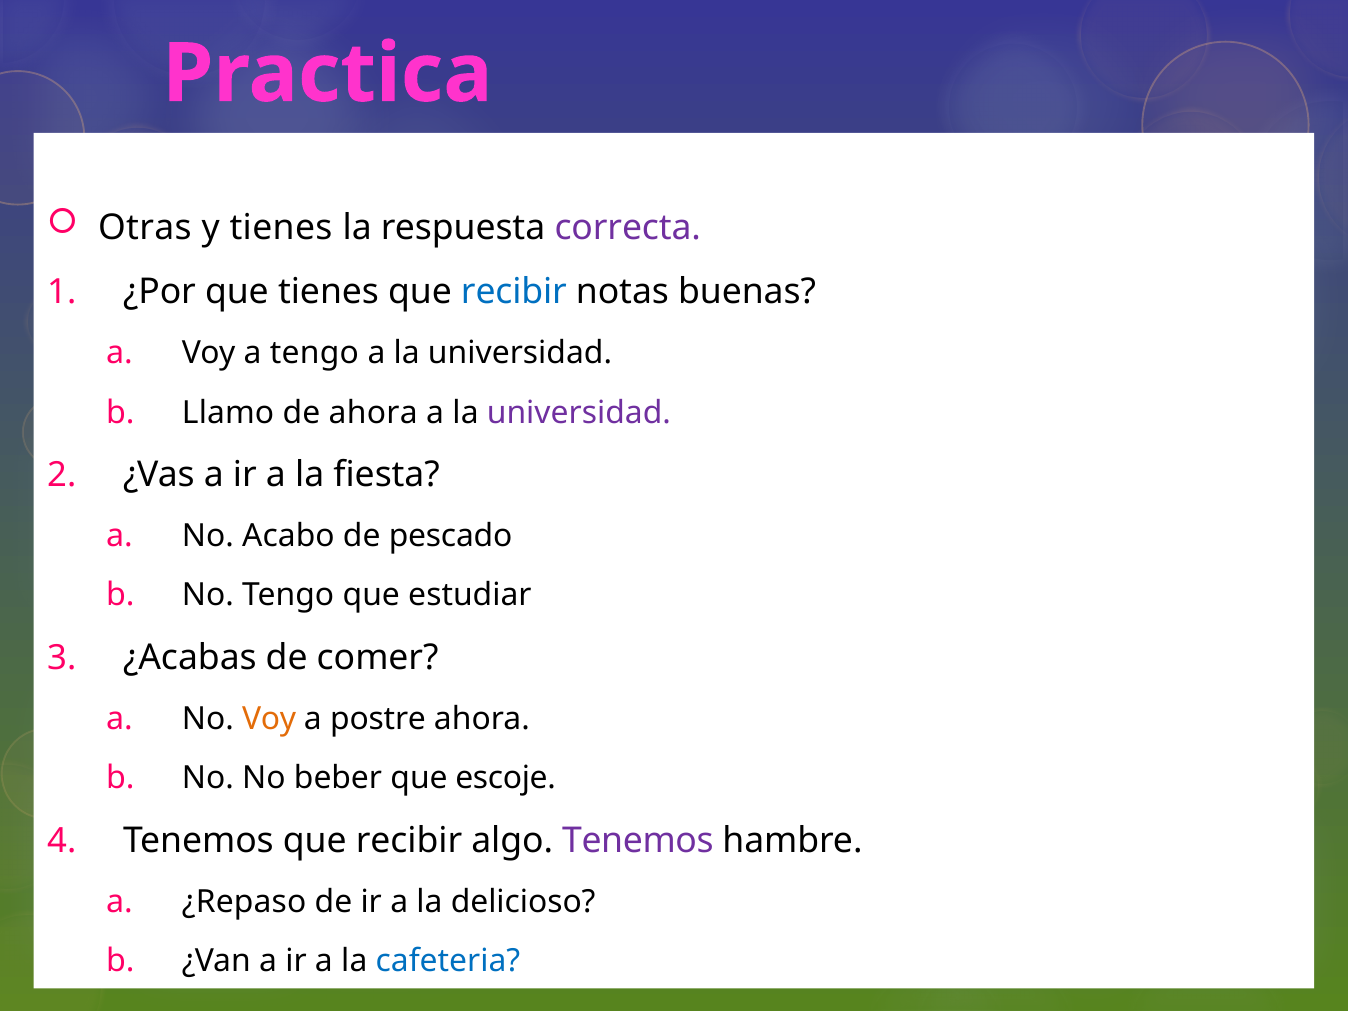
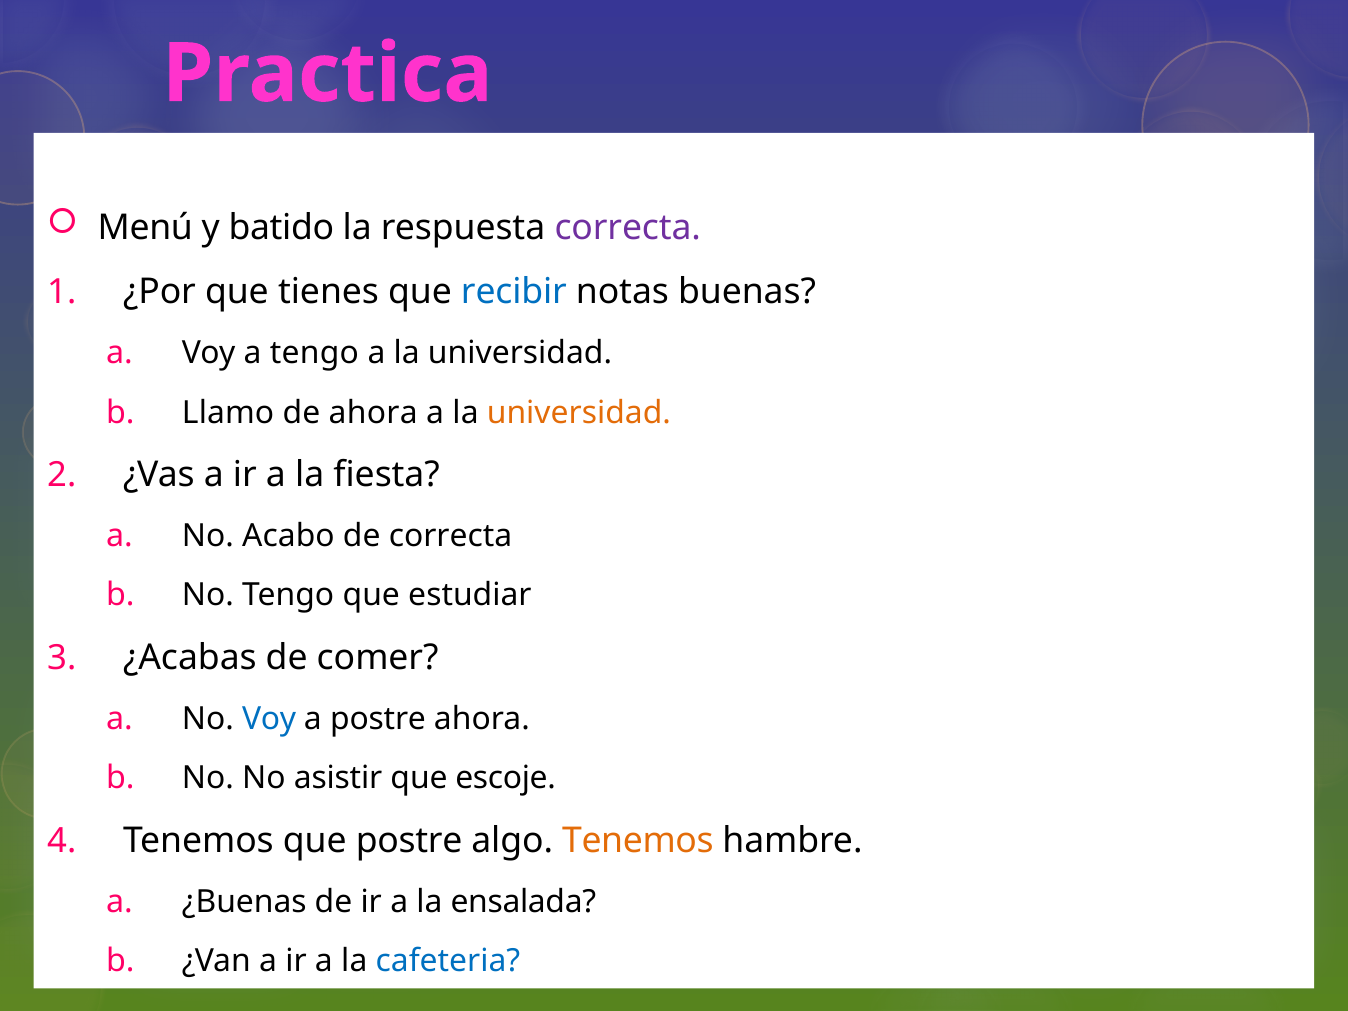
Otras: Otras -> Menú
y tienes: tienes -> batido
universidad at (579, 413) colour: purple -> orange
de pescado: pescado -> correcta
Voy at (269, 719) colour: orange -> blue
beber: beber -> asistir
Tenemos que recibir: recibir -> postre
Tenemos at (638, 841) colour: purple -> orange
¿Repaso: ¿Repaso -> ¿Buenas
delicioso: delicioso -> ensalada
